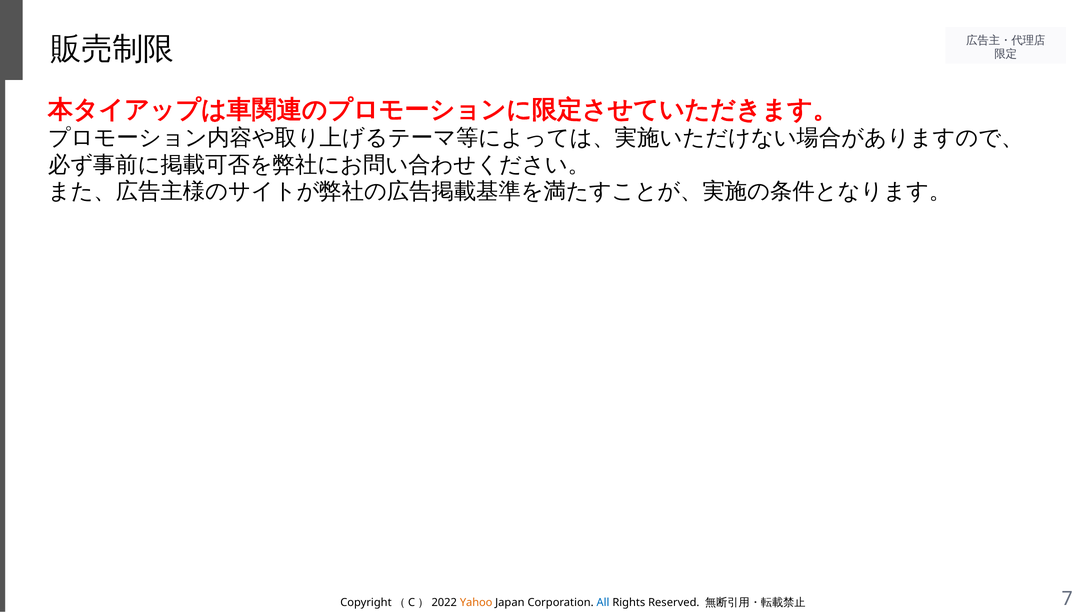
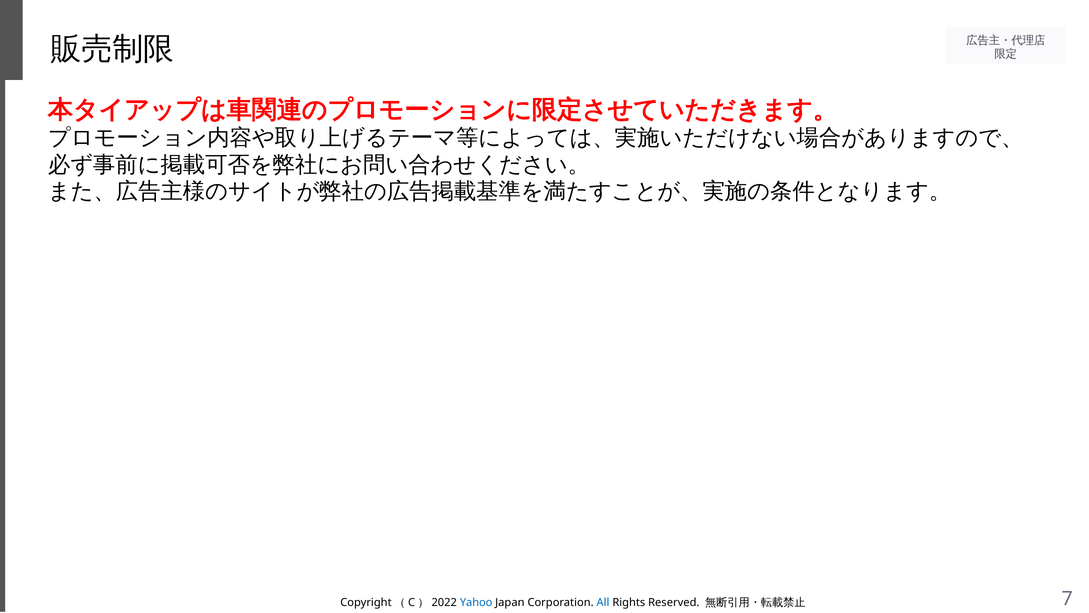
Yahoo colour: orange -> blue
